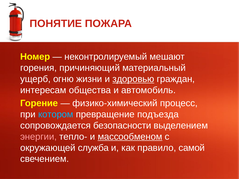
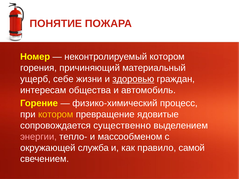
неконтролируемый мешают: мешают -> котором
огню: огню -> себе
котором at (56, 115) colour: light blue -> yellow
подъезда: подъезда -> ядовитые
безопасности: безопасности -> существенно
массообменом underline: present -> none
